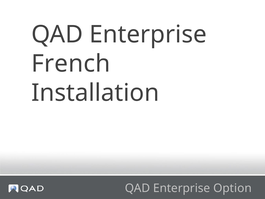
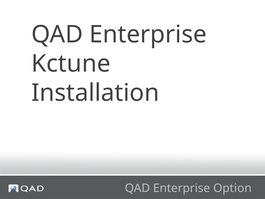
French: French -> Kctune
